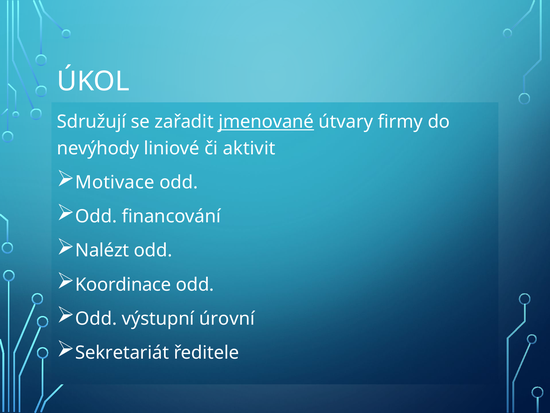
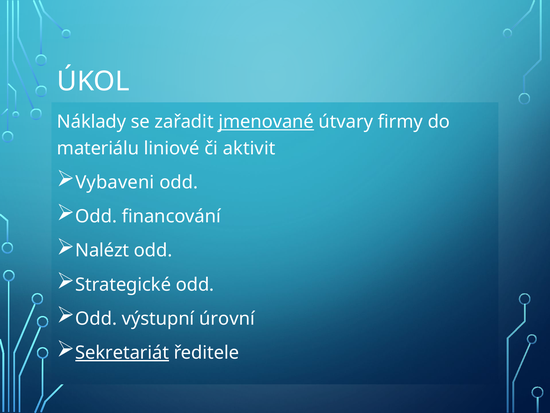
Sdružují: Sdružují -> Náklady
nevýhody: nevýhody -> materiálu
Motivace: Motivace -> Vybaveni
Koordinace: Koordinace -> Strategické
Sekretariát underline: none -> present
